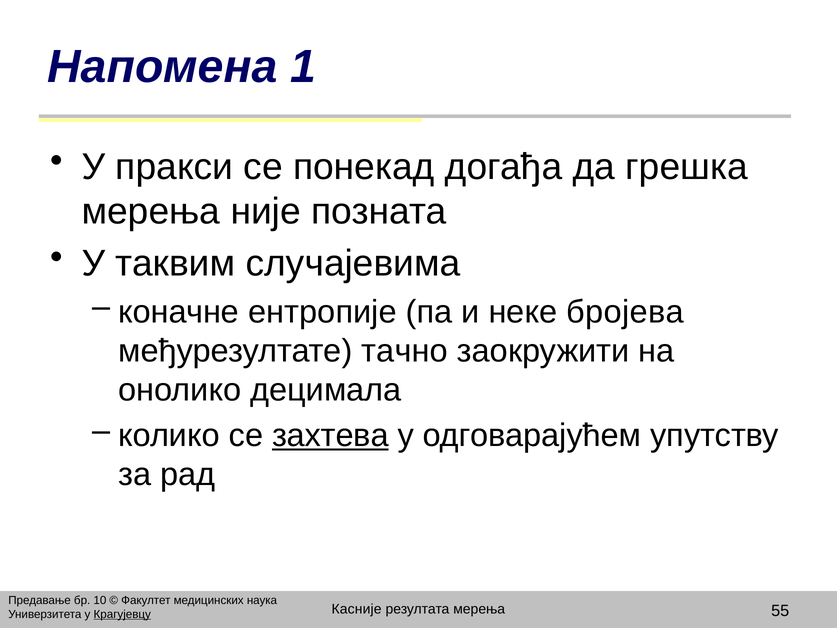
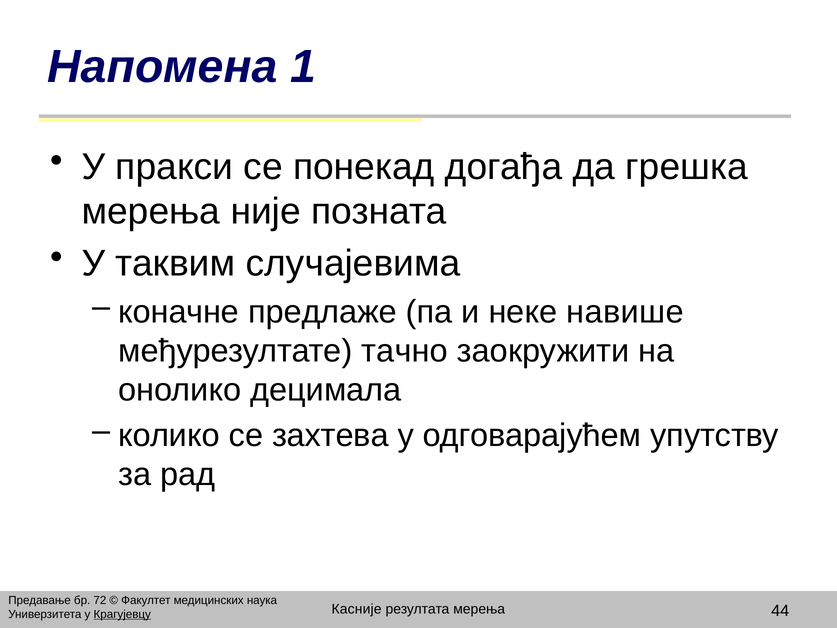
ентропије: ентропије -> предлаже
бројева: бројева -> навише
захтева underline: present -> none
10: 10 -> 72
55: 55 -> 44
